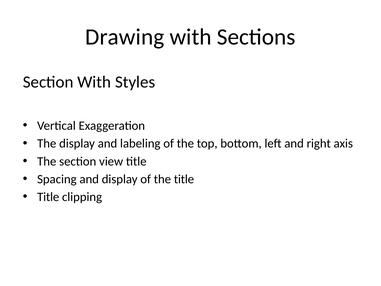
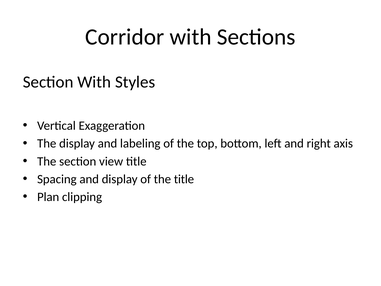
Drawing: Drawing -> Corridor
Title at (48, 197): Title -> Plan
